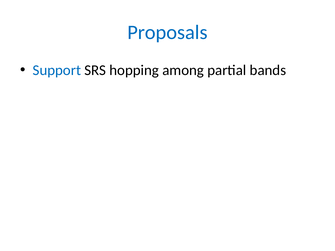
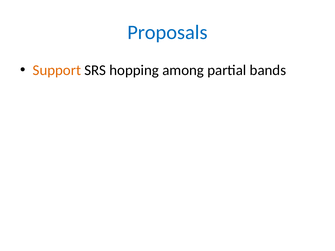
Support colour: blue -> orange
